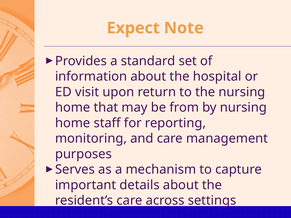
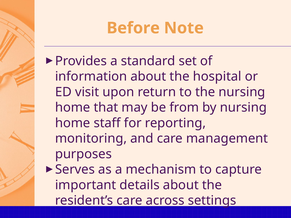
Expect: Expect -> Before
